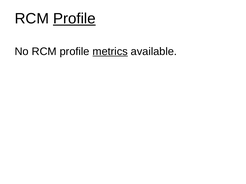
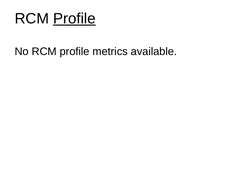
metrics underline: present -> none
